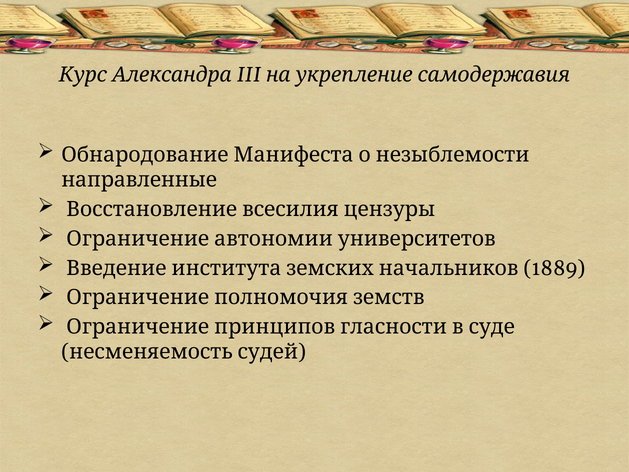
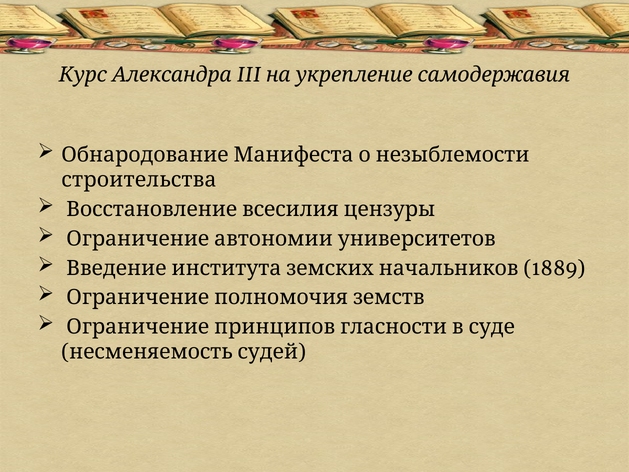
направленные: направленные -> строительства
